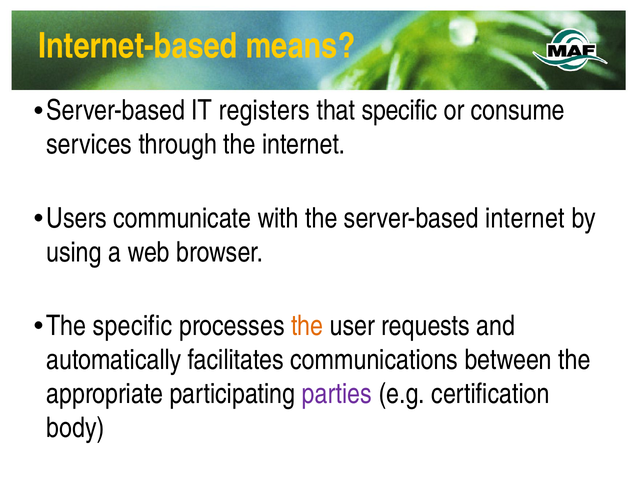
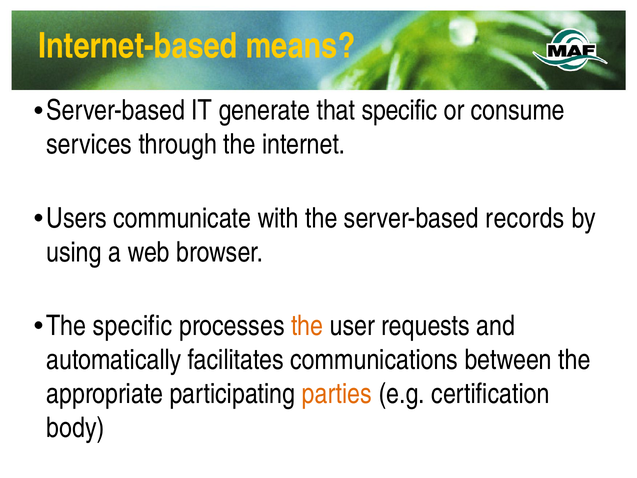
registers: registers -> generate
server-based internet: internet -> records
parties colour: purple -> orange
